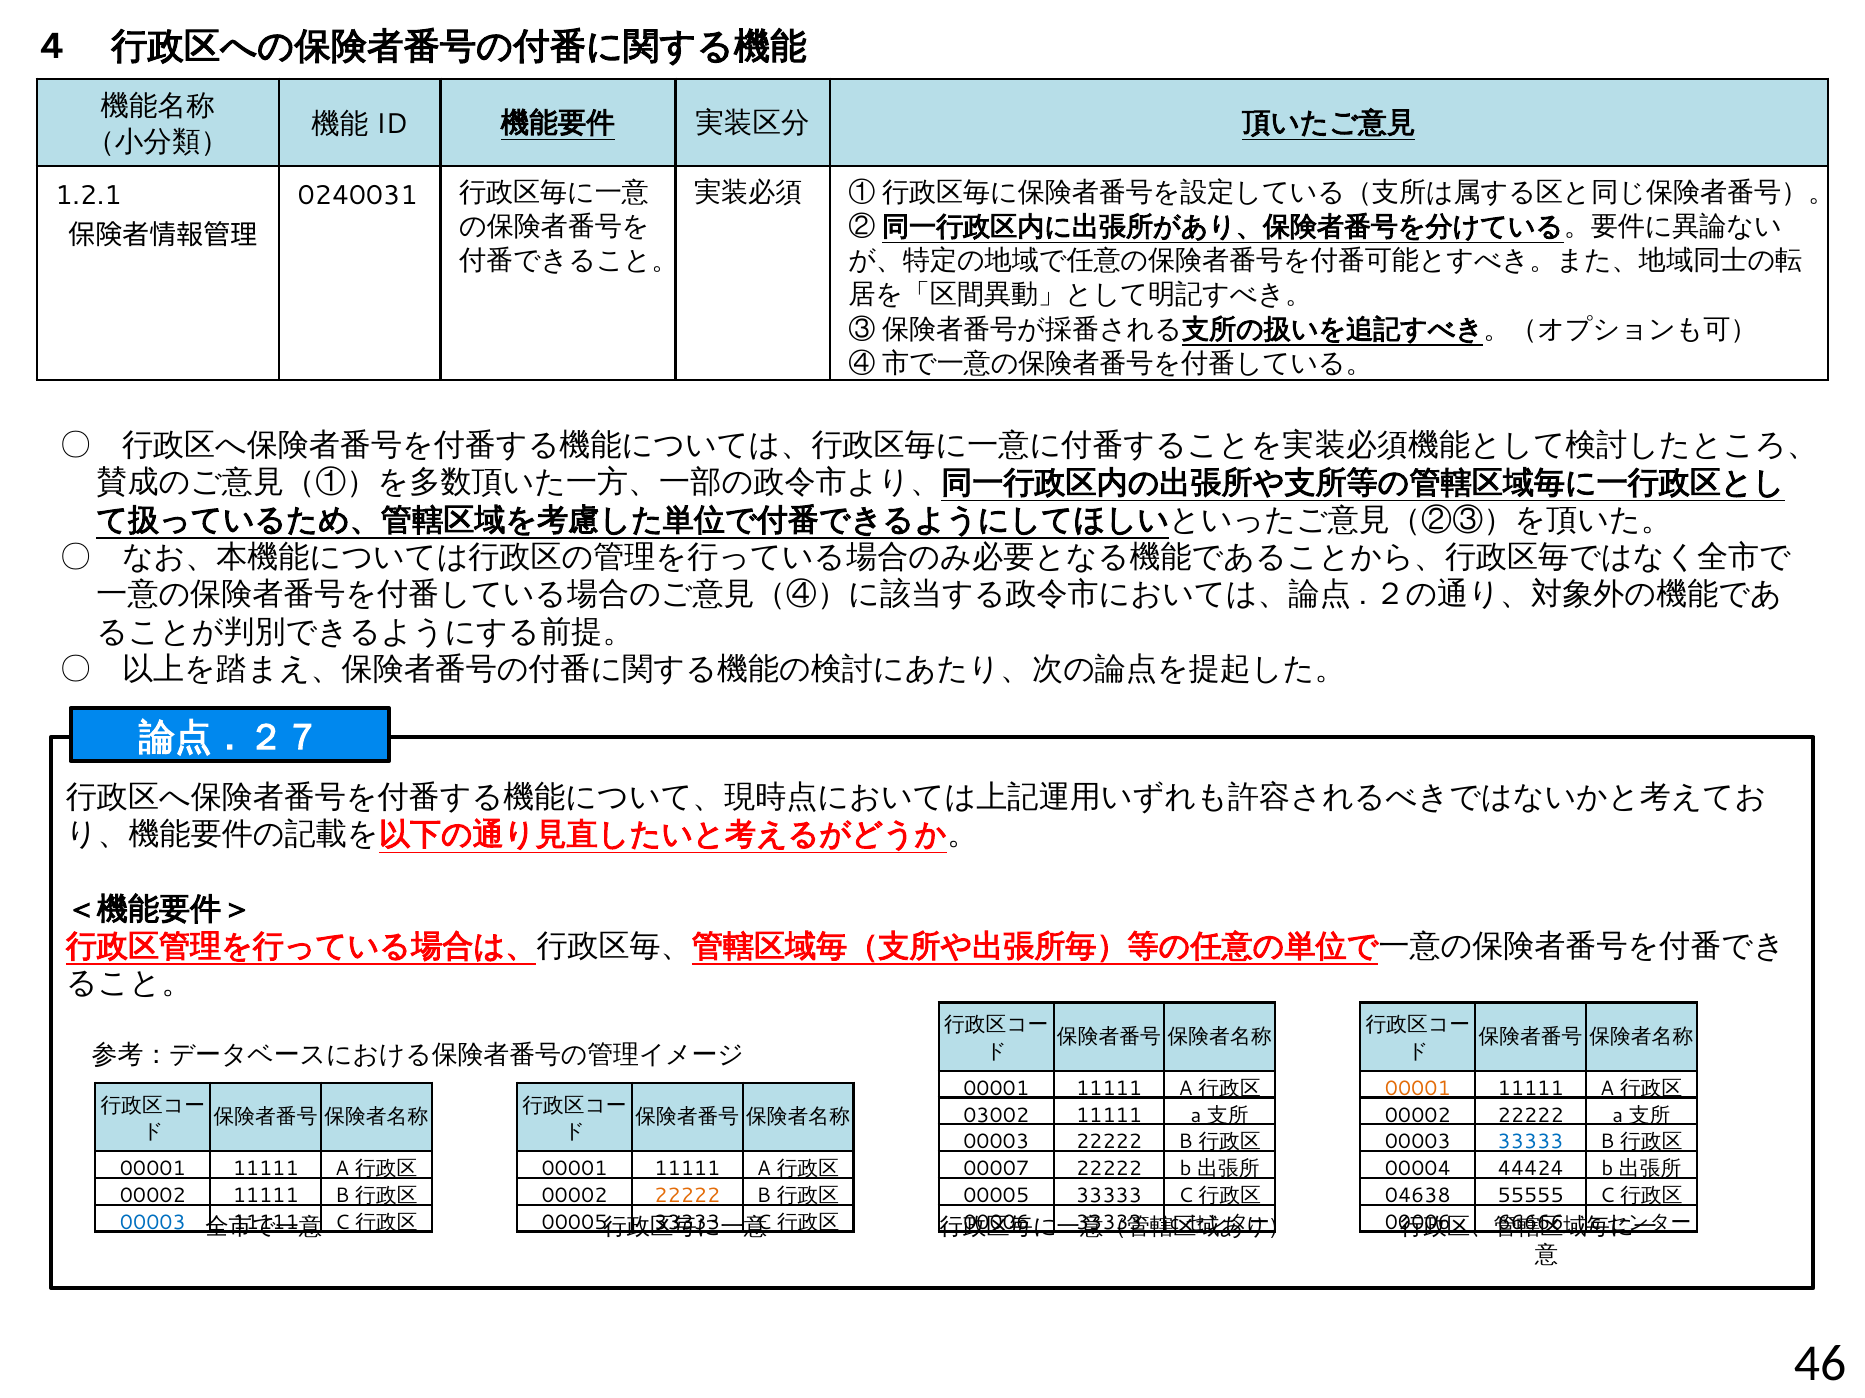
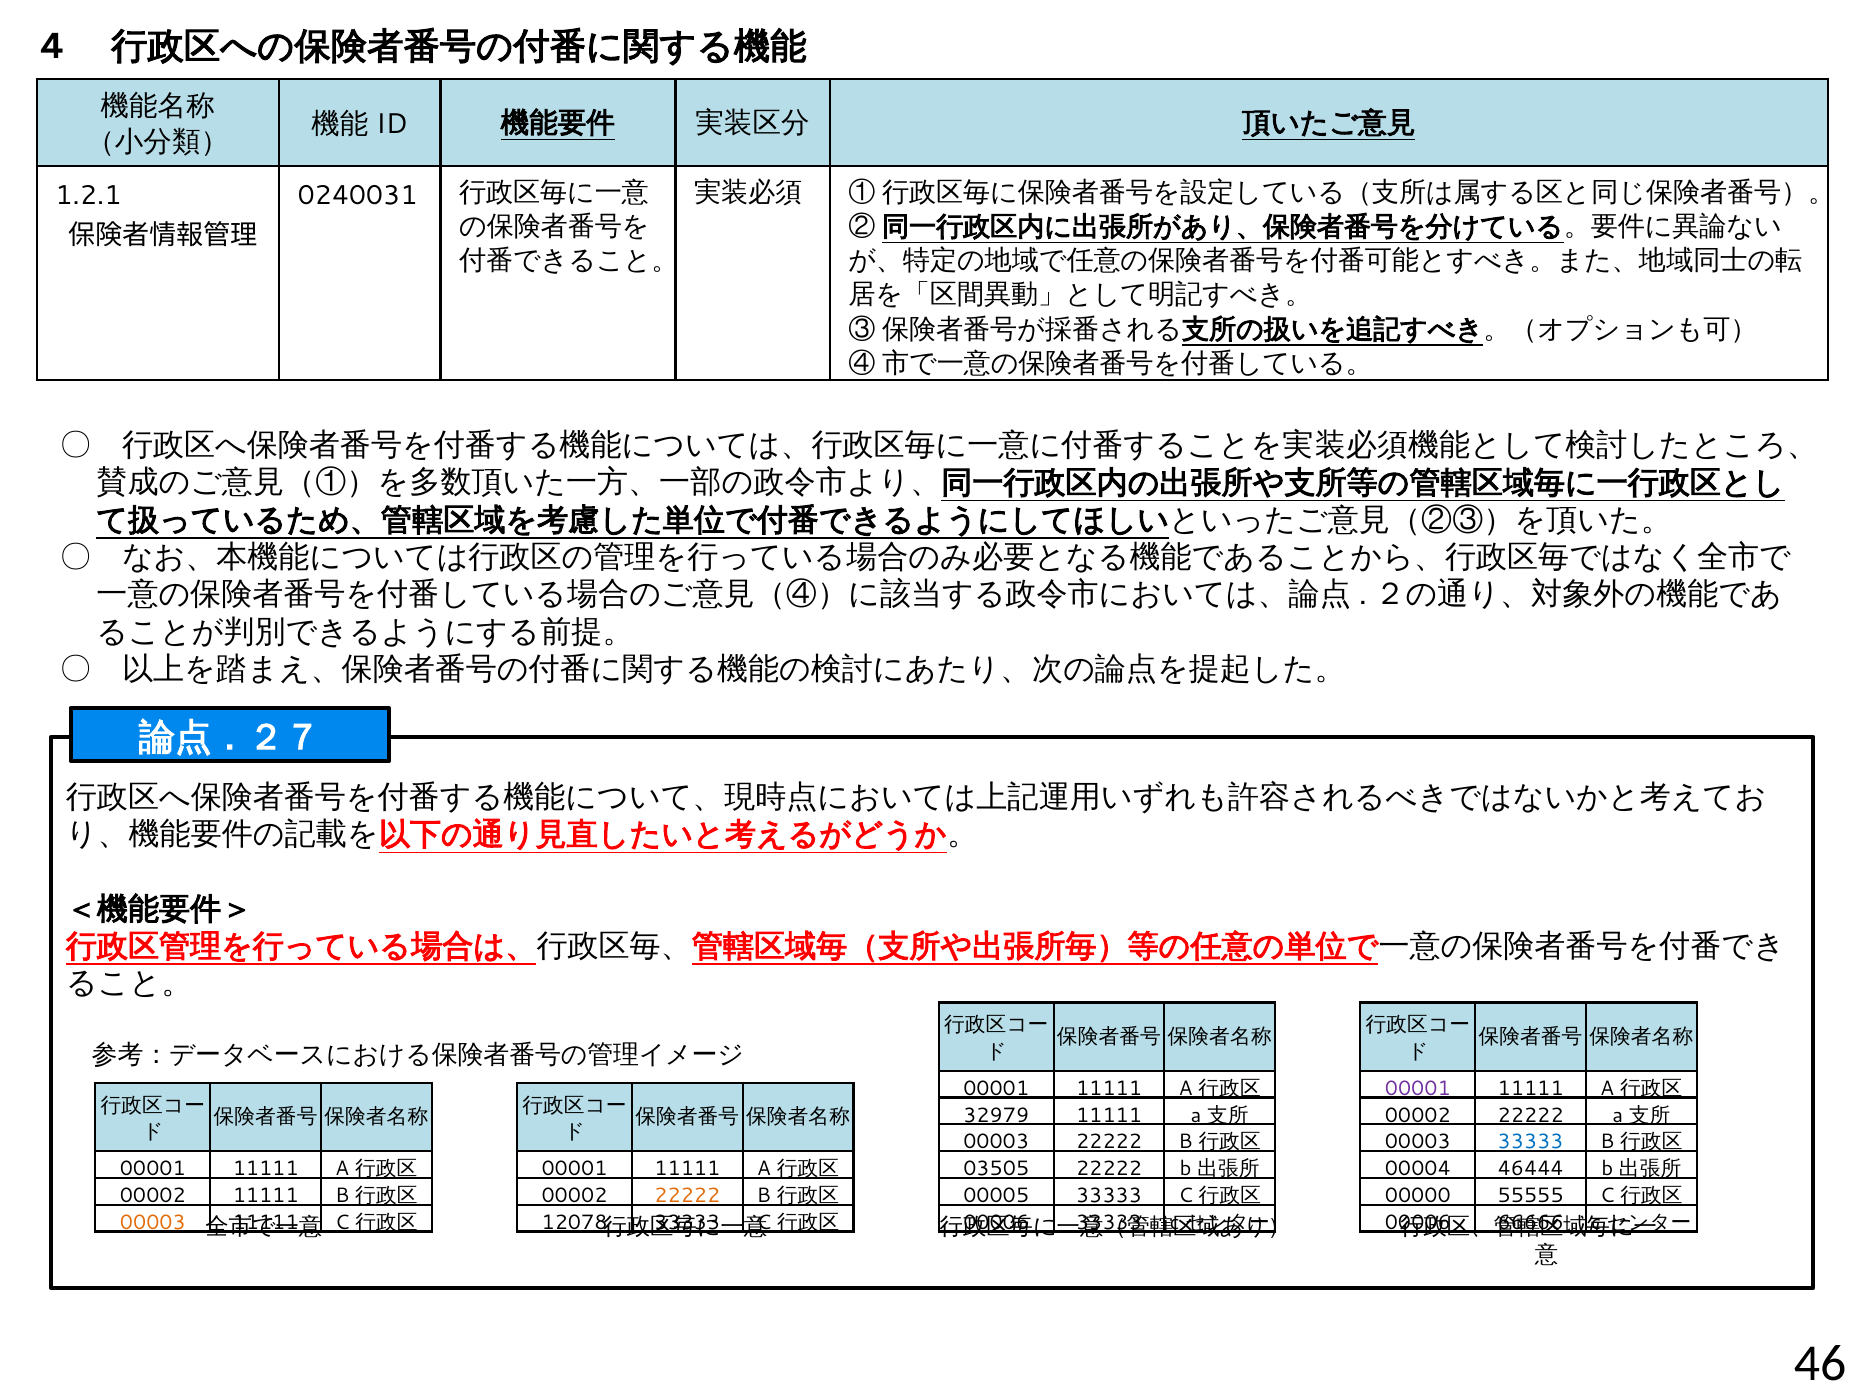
00001 at (1418, 1089) colour: orange -> purple
03002: 03002 -> 32979
00007: 00007 -> 03505
44424: 44424 -> 46444
04638: 04638 -> 00000
00003 at (153, 1223) colour: blue -> orange
00005 at (575, 1223): 00005 -> 12078
